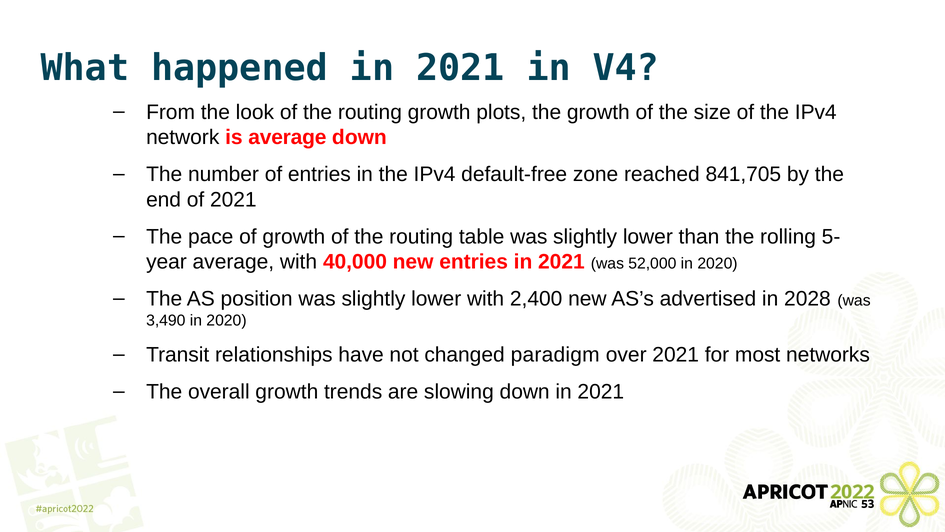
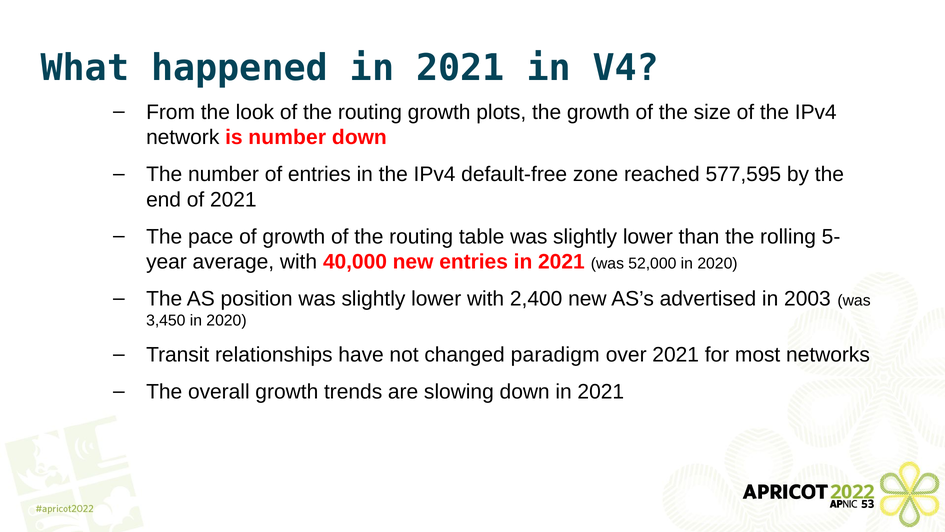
is average: average -> number
841,705: 841,705 -> 577,595
2028: 2028 -> 2003
3,490: 3,490 -> 3,450
